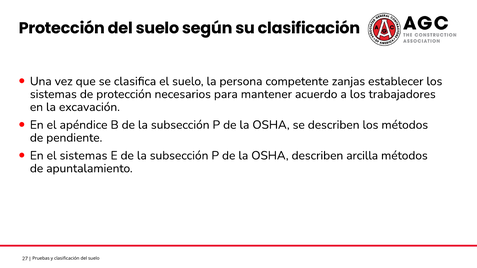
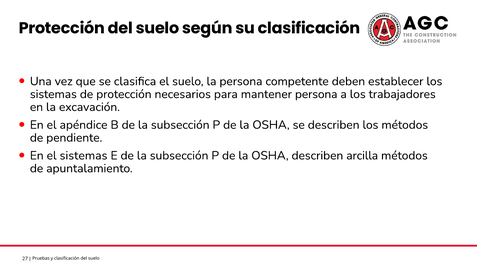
zanjas: zanjas -> deben
mantener acuerdo: acuerdo -> persona
